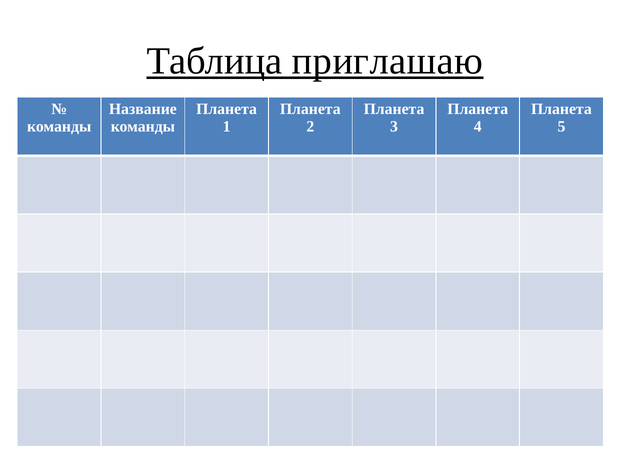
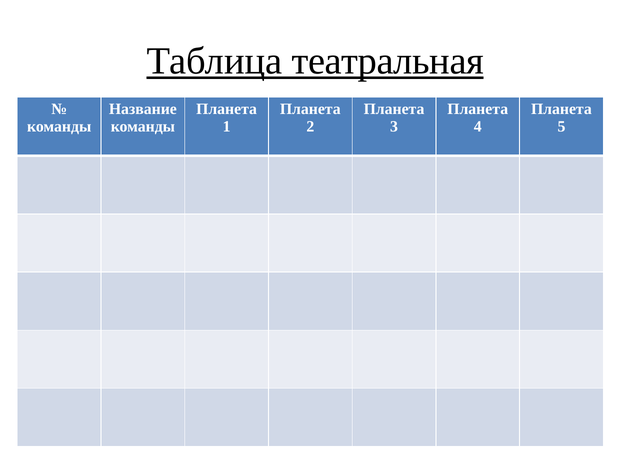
приглашаю: приглашаю -> театральная
